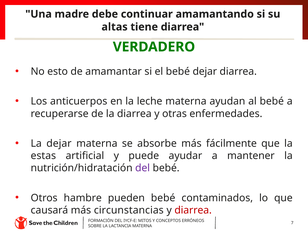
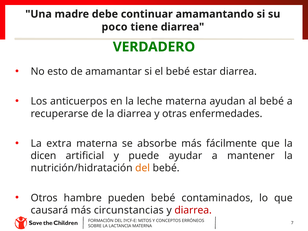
altas: altas -> poco
bebé dejar: dejar -> estar
La dejar: dejar -> extra
estas: estas -> dicen
del at (143, 168) colour: purple -> orange
